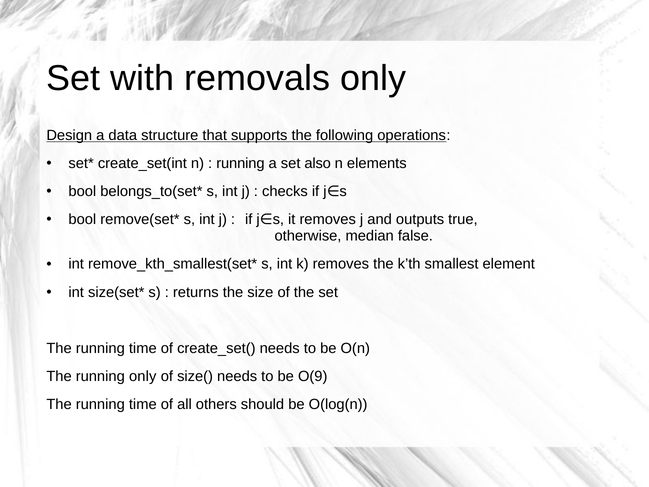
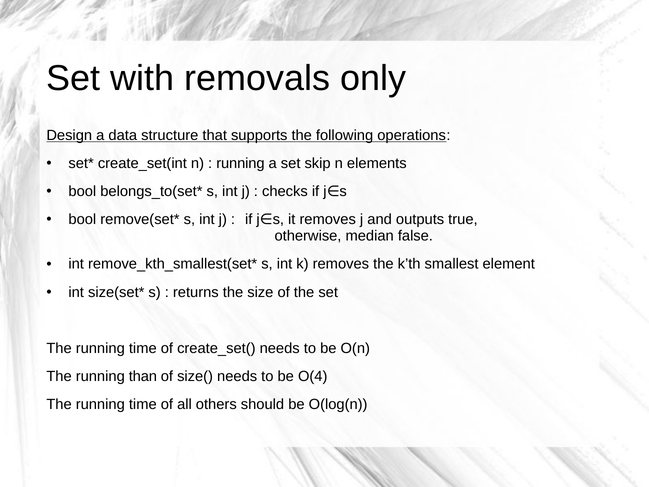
also: also -> skip
running only: only -> than
O(9: O(9 -> O(4
